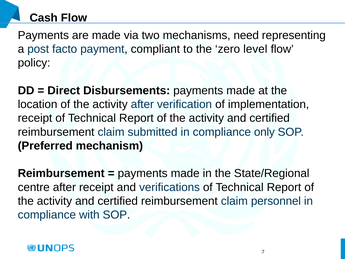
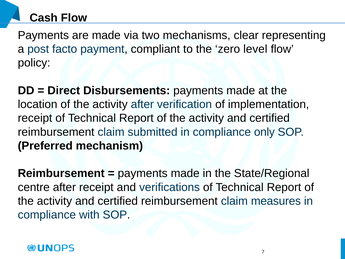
need: need -> clear
personnel: personnel -> measures
